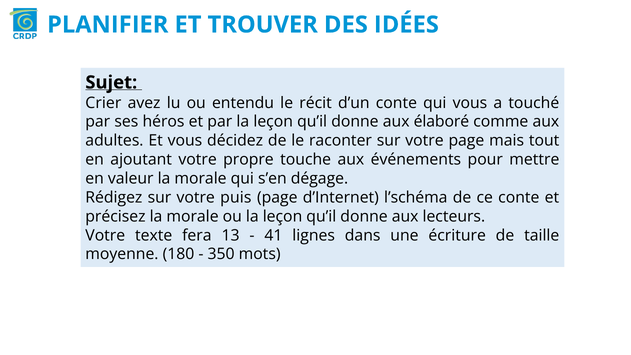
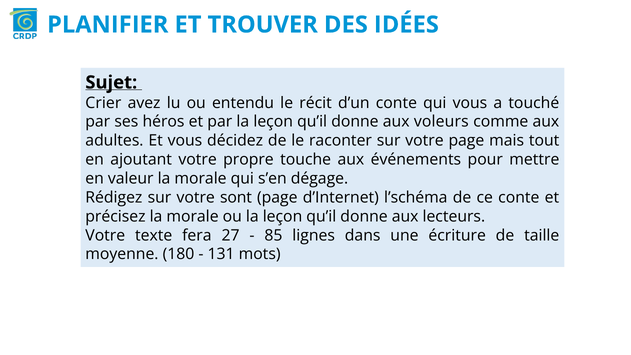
élaboré: élaboré -> voleurs
puis: puis -> sont
13: 13 -> 27
41: 41 -> 85
350: 350 -> 131
